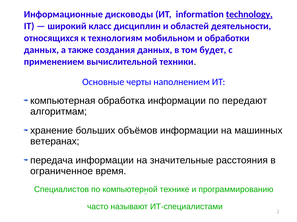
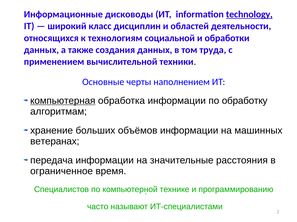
мобильном: мобильном -> социальной
будет: будет -> труда
компьютерная underline: none -> present
передают: передают -> обработку
